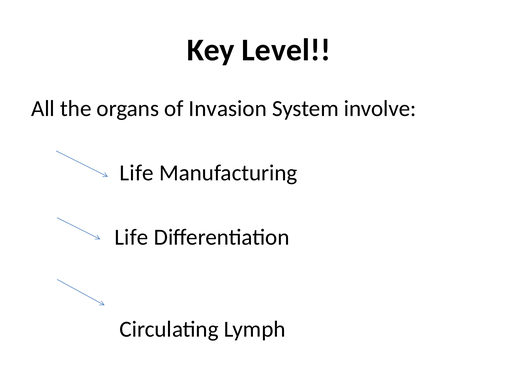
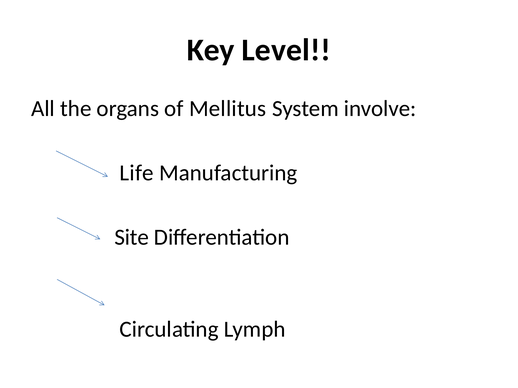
Invasion: Invasion -> Mellitus
Life at (131, 238): Life -> Site
